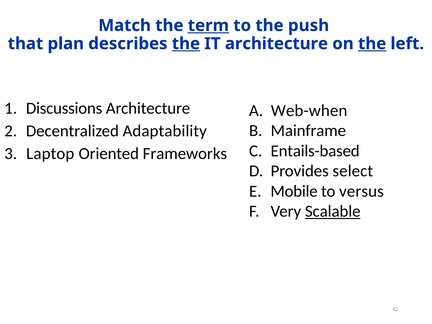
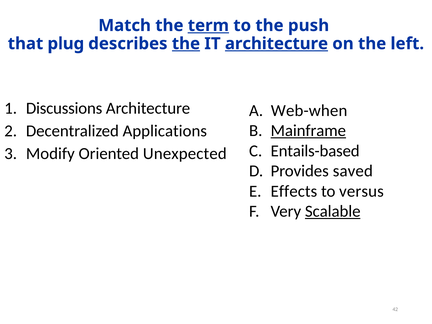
plan: plan -> plug
architecture at (276, 44) underline: none -> present
the at (372, 44) underline: present -> none
Mainframe underline: none -> present
Adaptability: Adaptability -> Applications
Laptop: Laptop -> Modify
Frameworks: Frameworks -> Unexpected
select: select -> saved
Mobile: Mobile -> Effects
